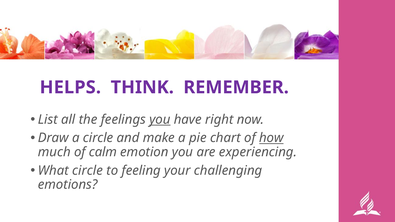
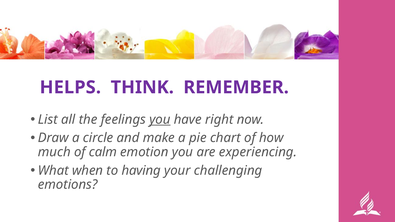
how underline: present -> none
What circle: circle -> when
feeling: feeling -> having
